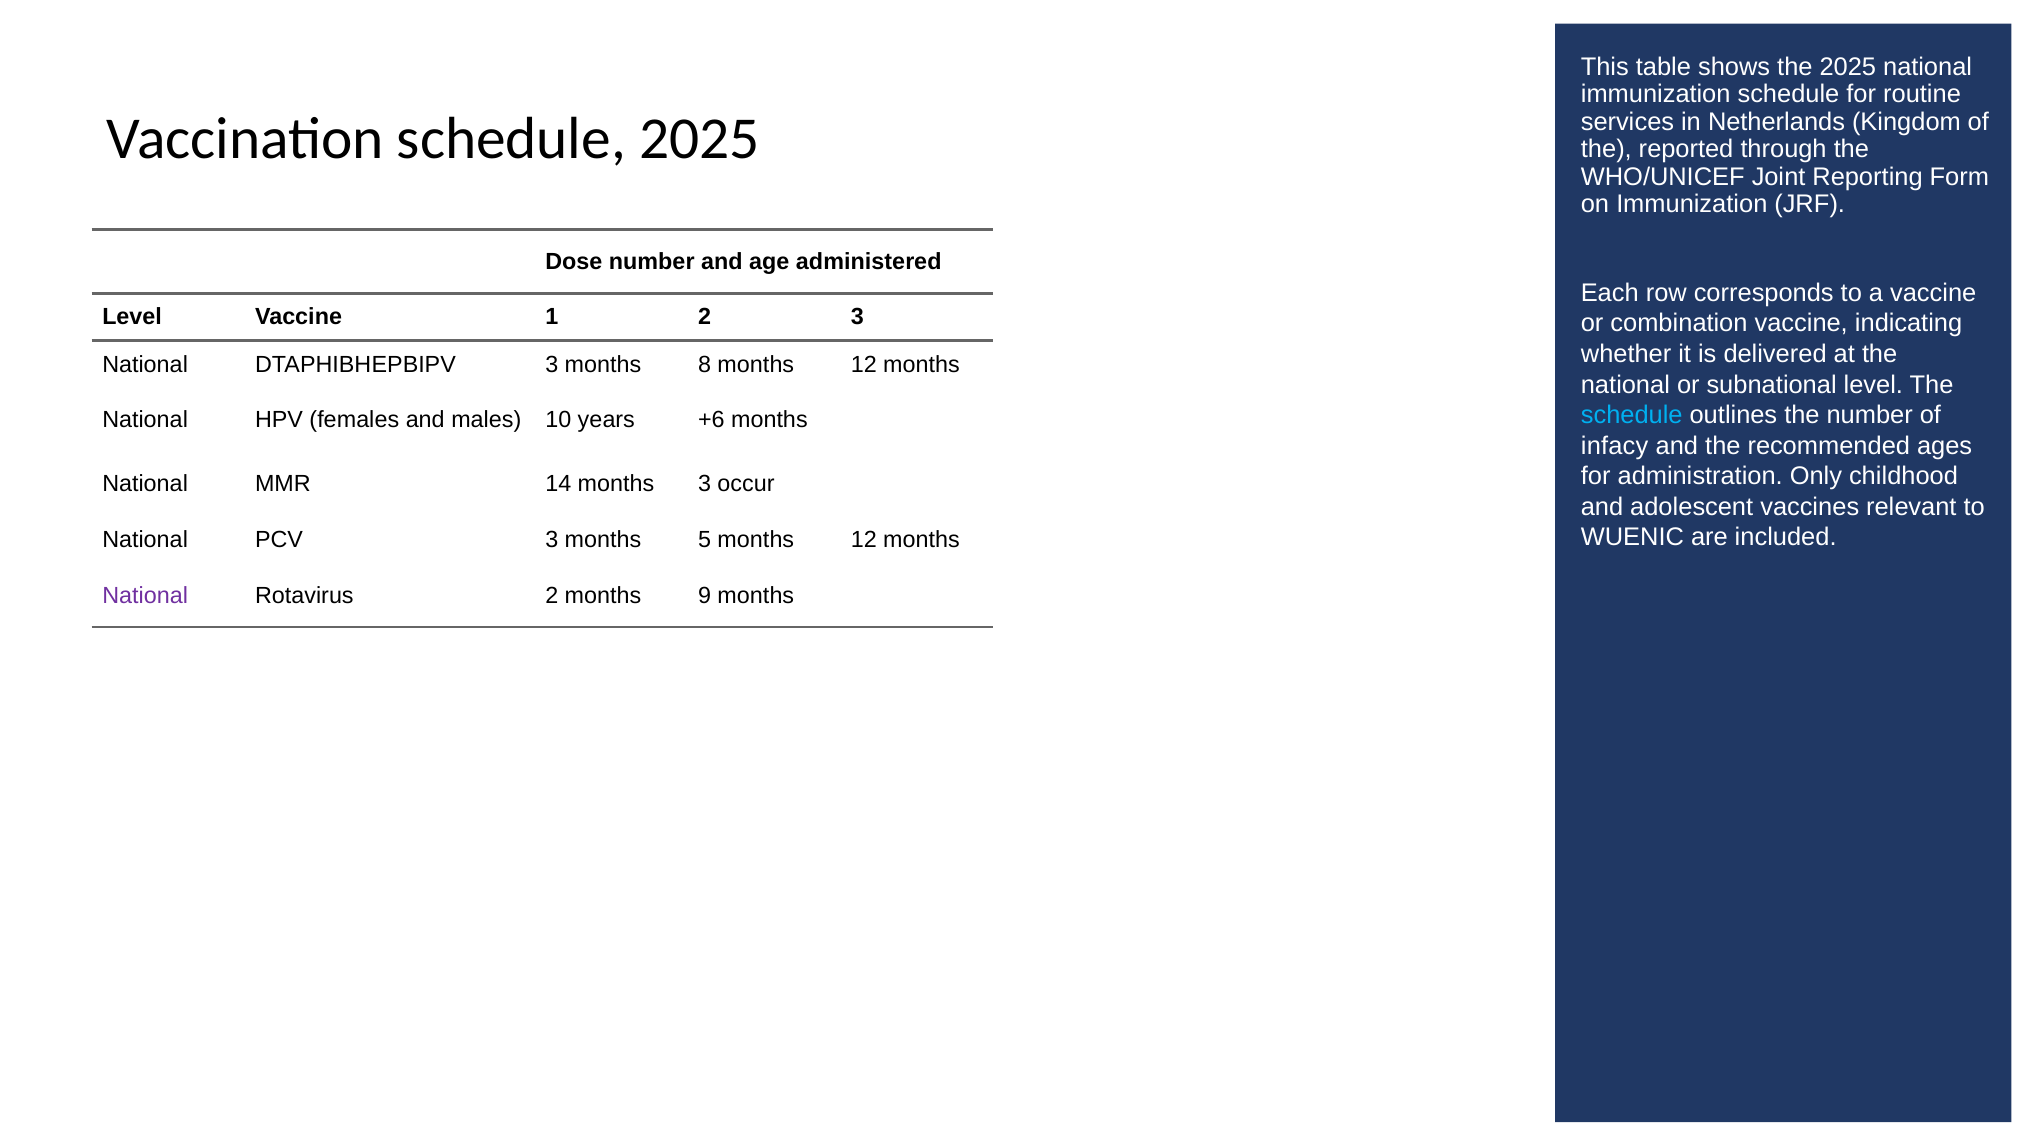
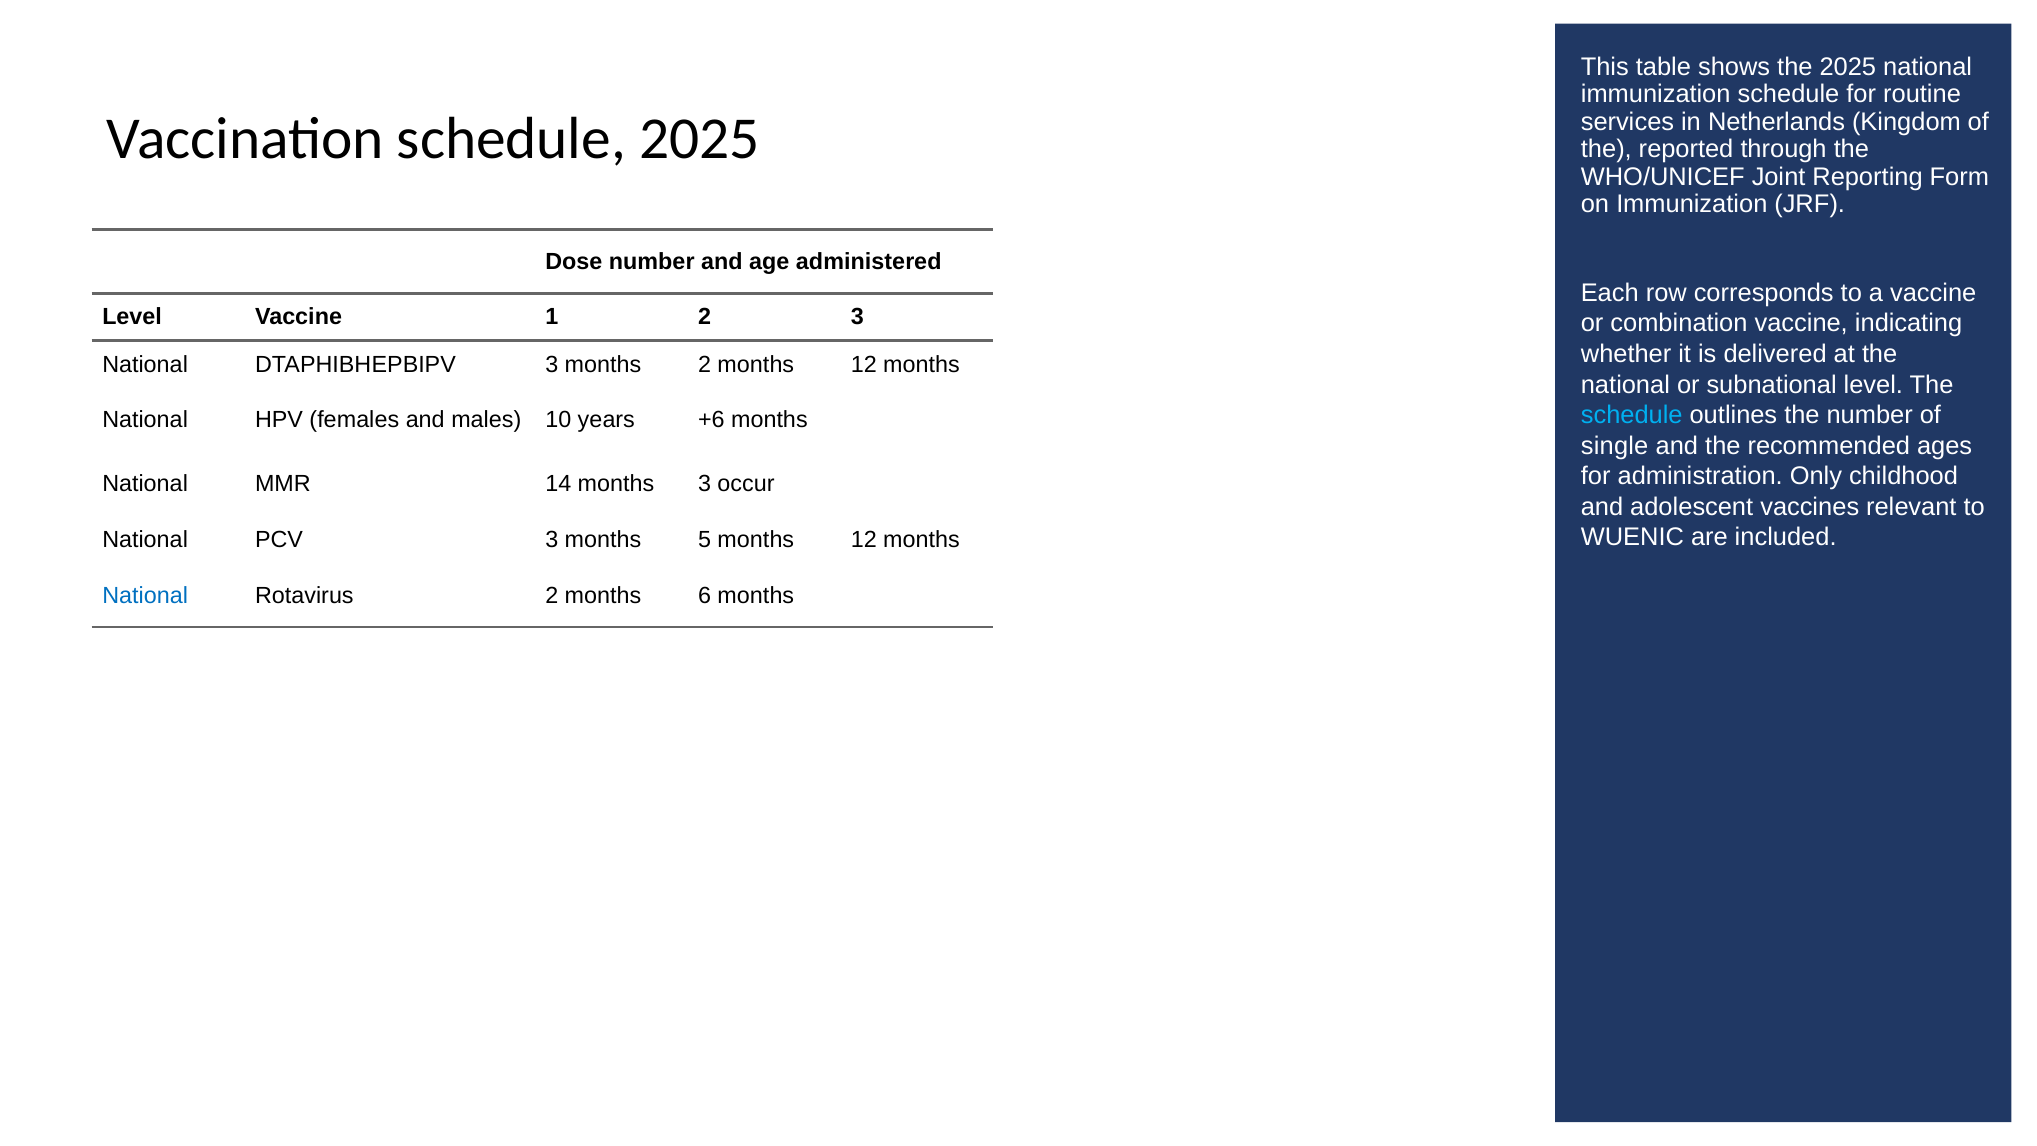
months 8: 8 -> 2
infacy: infacy -> single
National at (145, 595) colour: purple -> blue
9: 9 -> 6
